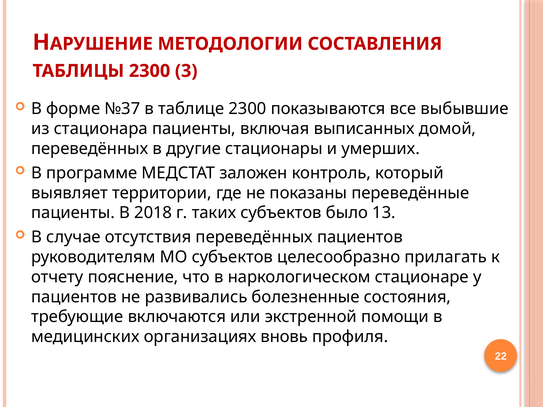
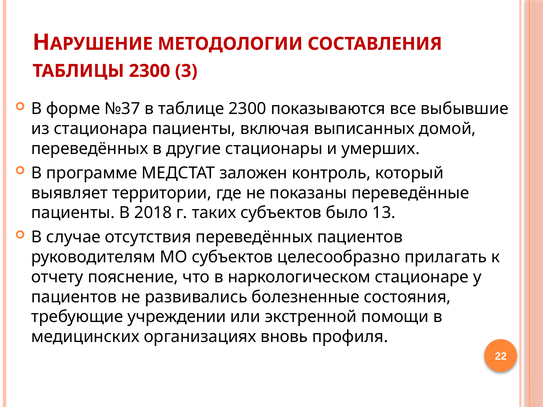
включаются: включаются -> учреждении
